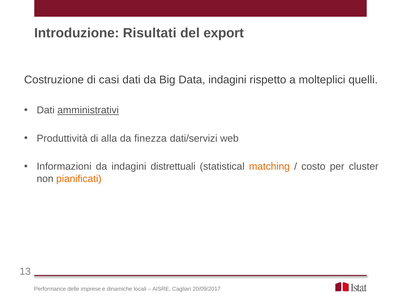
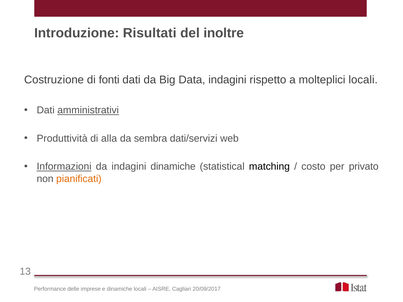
export: export -> inoltre
casi: casi -> fonti
molteplici quelli: quelli -> locali
finezza: finezza -> sembra
Informazioni underline: none -> present
indagini distrettuali: distrettuali -> dinamiche
matching colour: orange -> black
cluster: cluster -> privato
